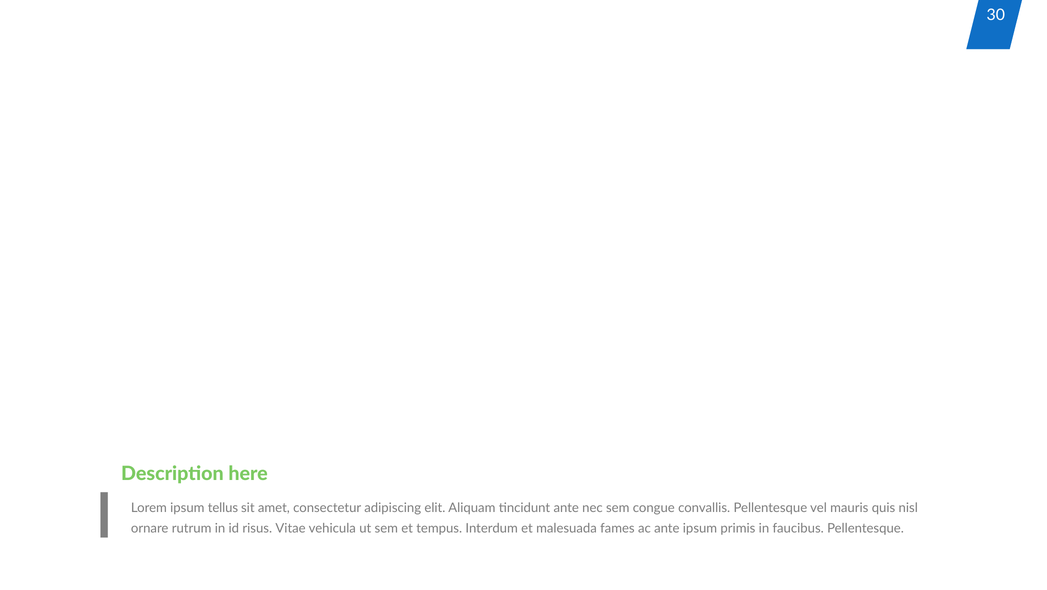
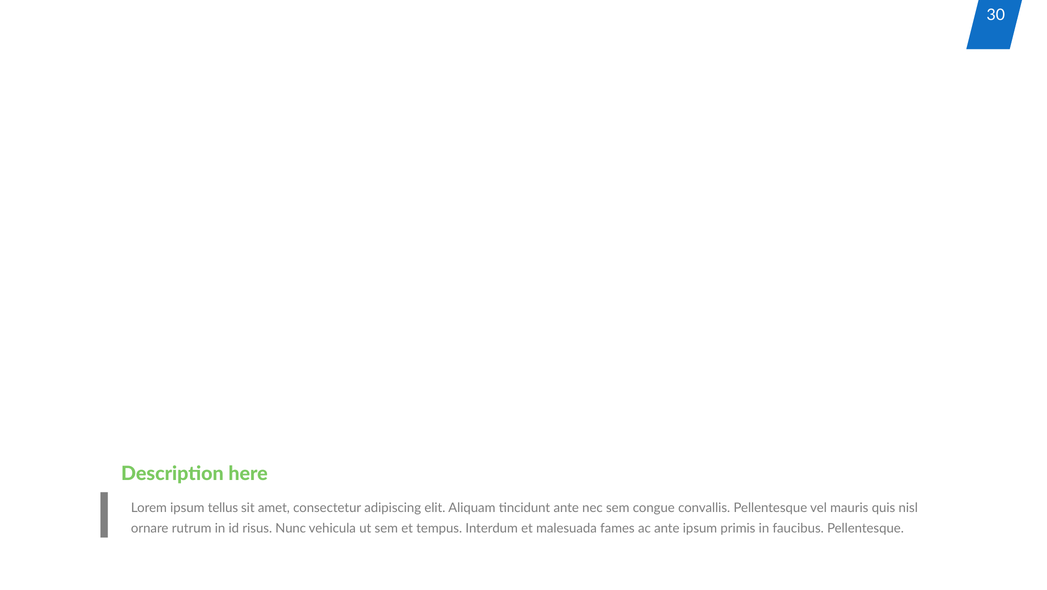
Vitae: Vitae -> Nunc
